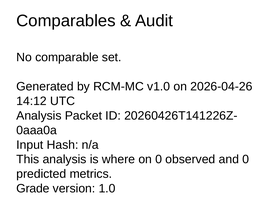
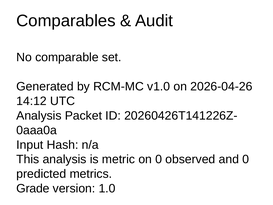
where: where -> metric
